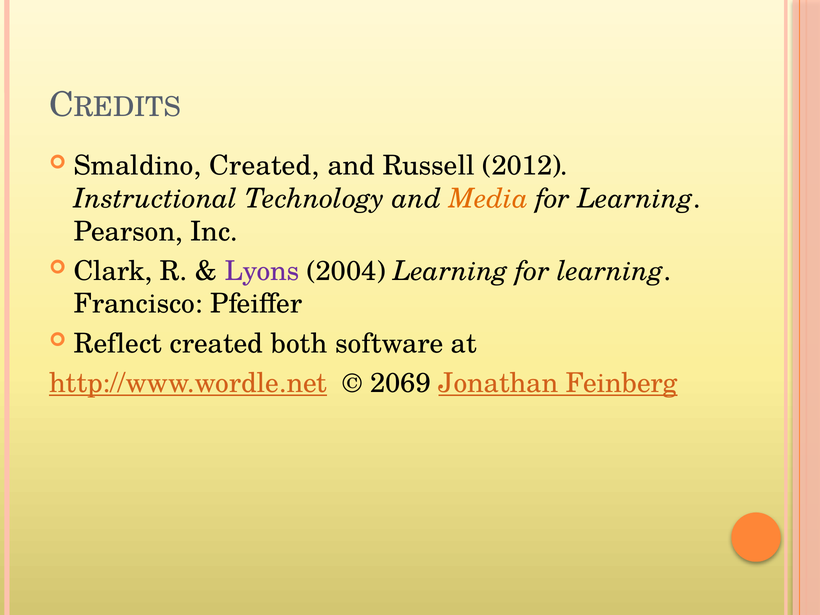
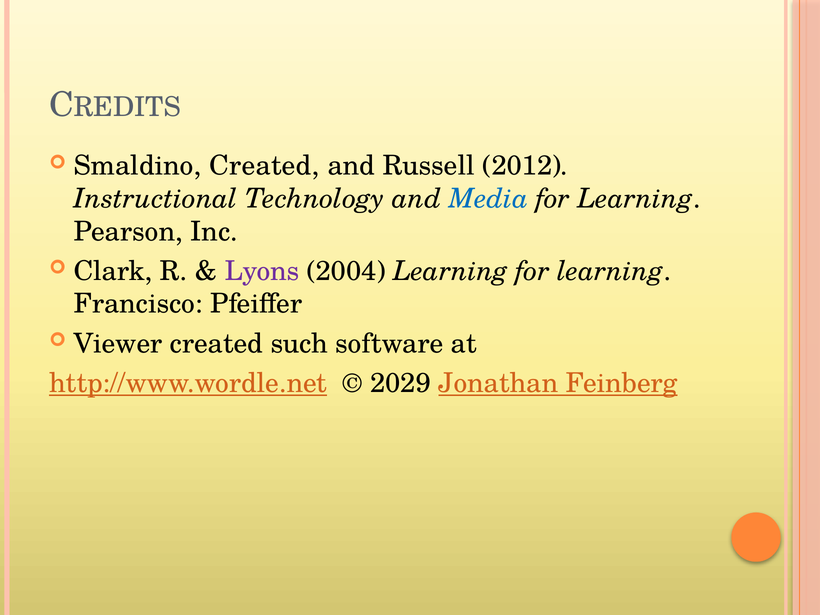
Media colour: orange -> blue
Reflect: Reflect -> Viewer
both: both -> such
2069: 2069 -> 2029
